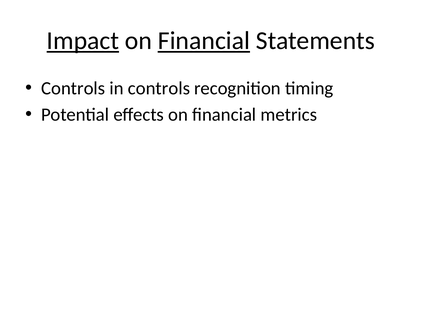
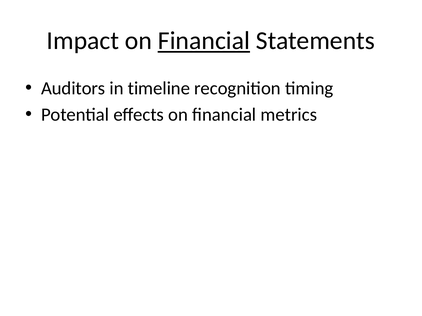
Impact underline: present -> none
Controls at (73, 89): Controls -> Auditors
in controls: controls -> timeline
